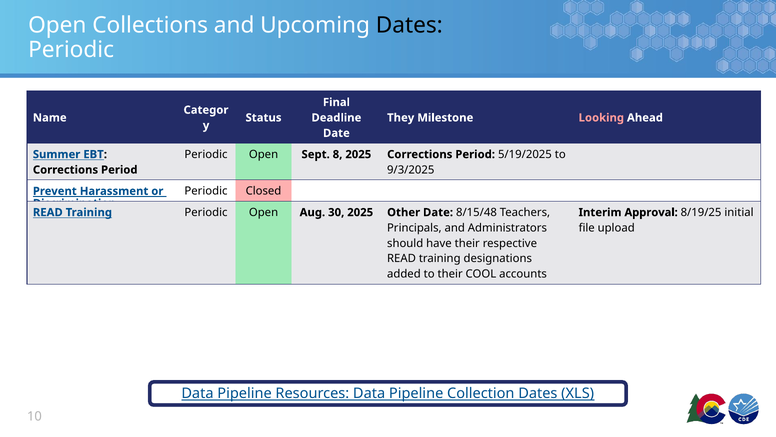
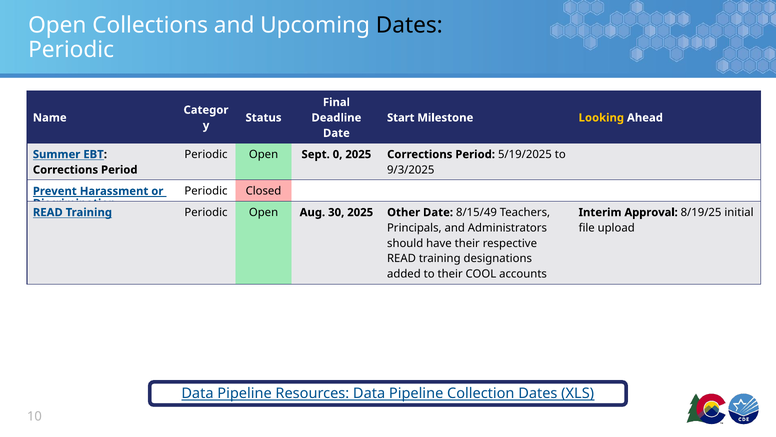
They: They -> Start
Looking colour: pink -> yellow
8: 8 -> 0
8/15/48: 8/15/48 -> 8/15/49
